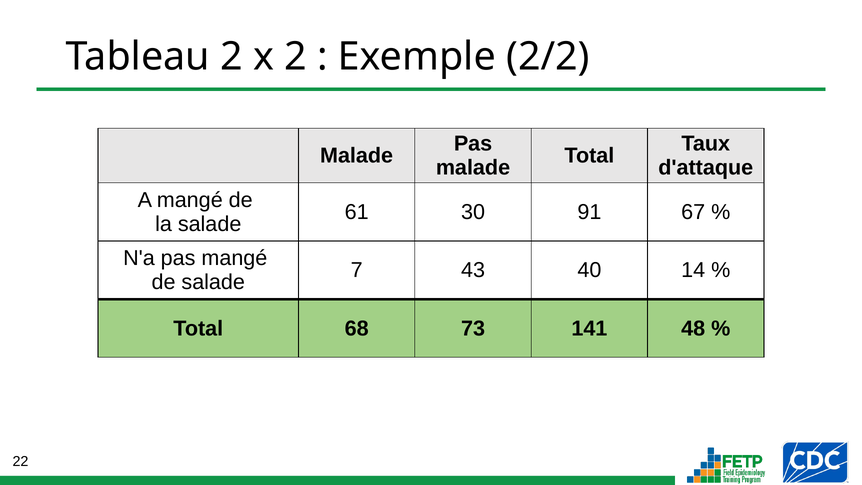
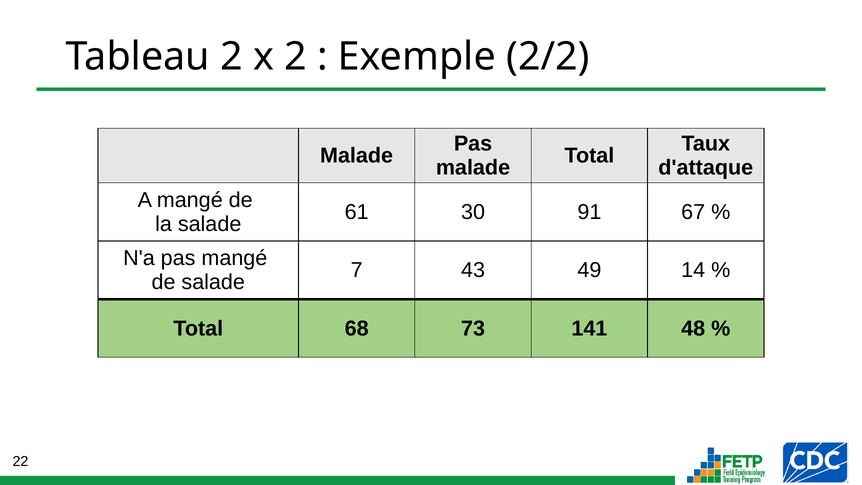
40: 40 -> 49
